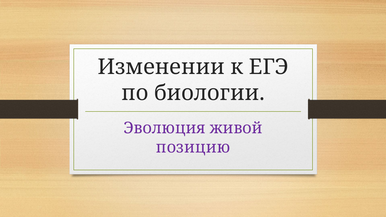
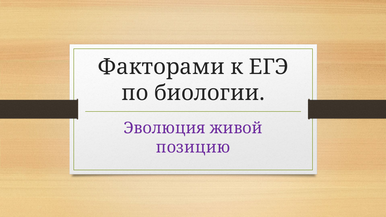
Изменении: Изменении -> Факторами
